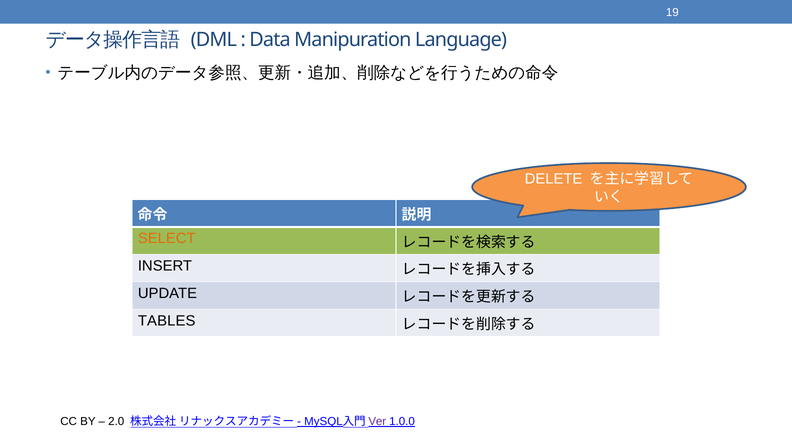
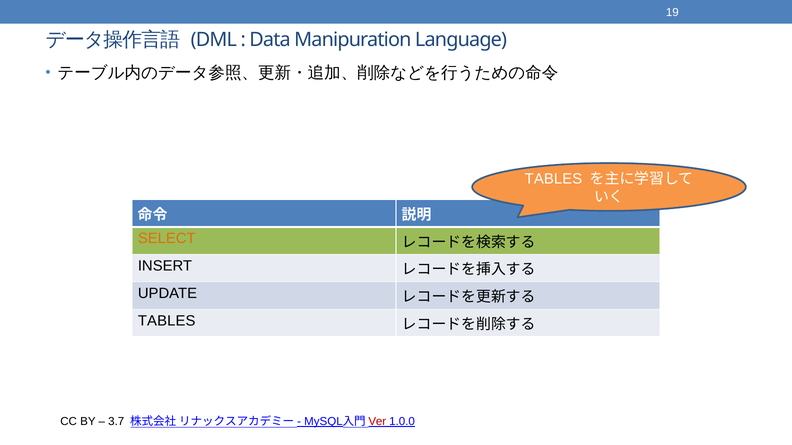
DELETE at (554, 179): DELETE -> TABLES
2.0: 2.0 -> 3.7
Ver colour: purple -> red
